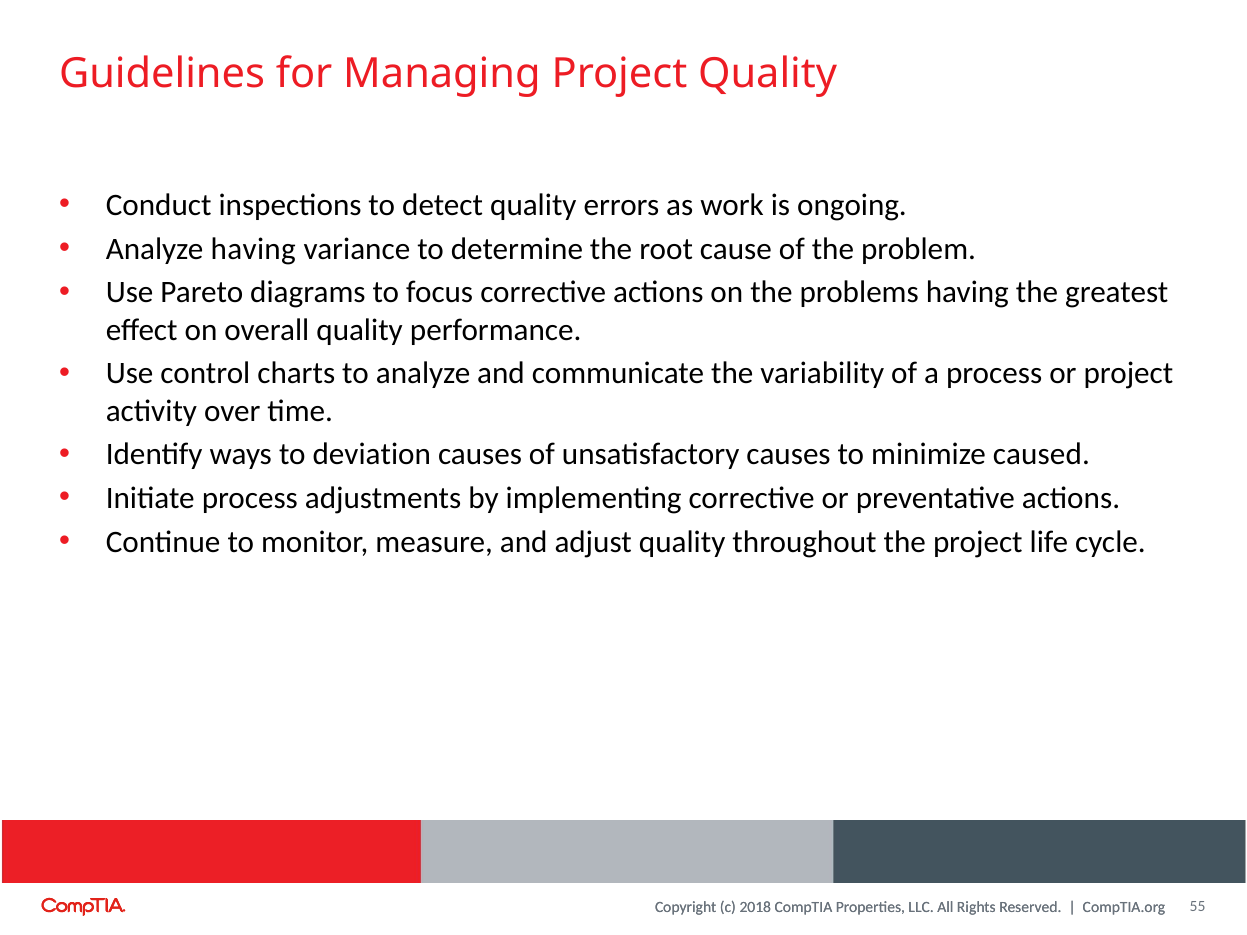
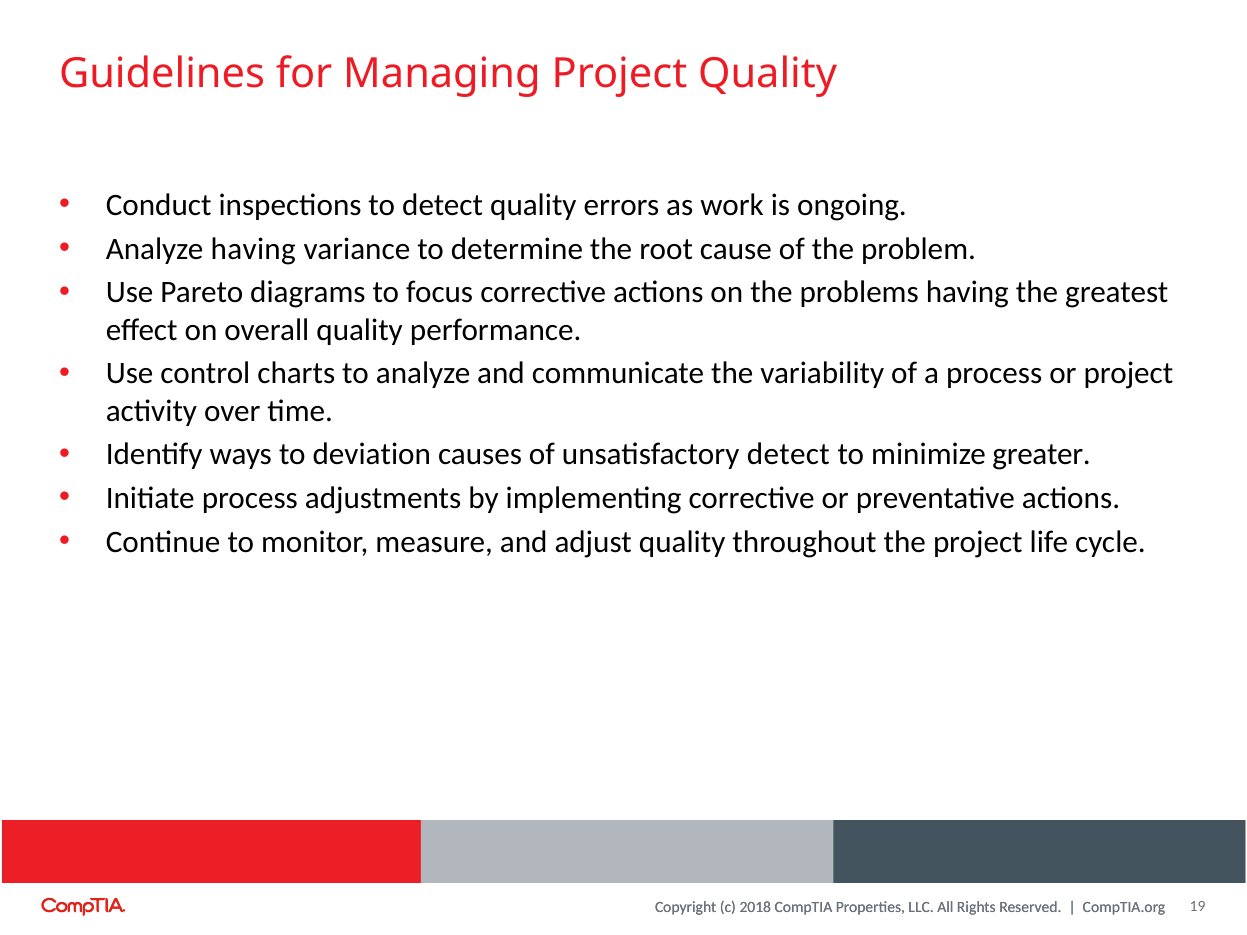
unsatisfactory causes: causes -> detect
caused: caused -> greater
55: 55 -> 19
